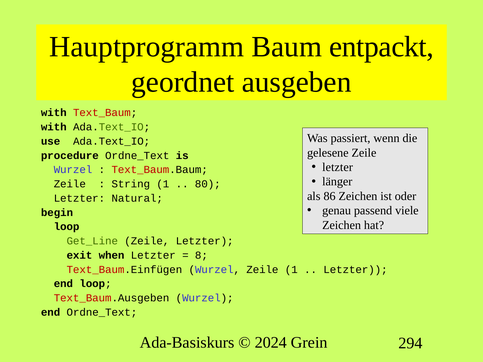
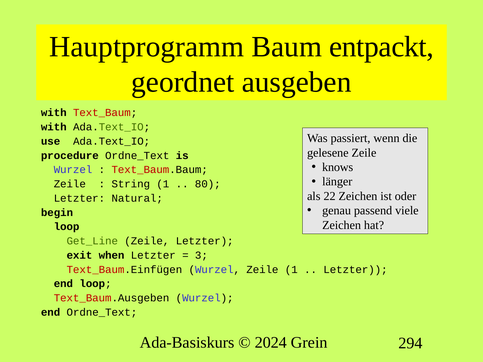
letzter at (338, 167): letzter -> knows
86: 86 -> 22
8: 8 -> 3
